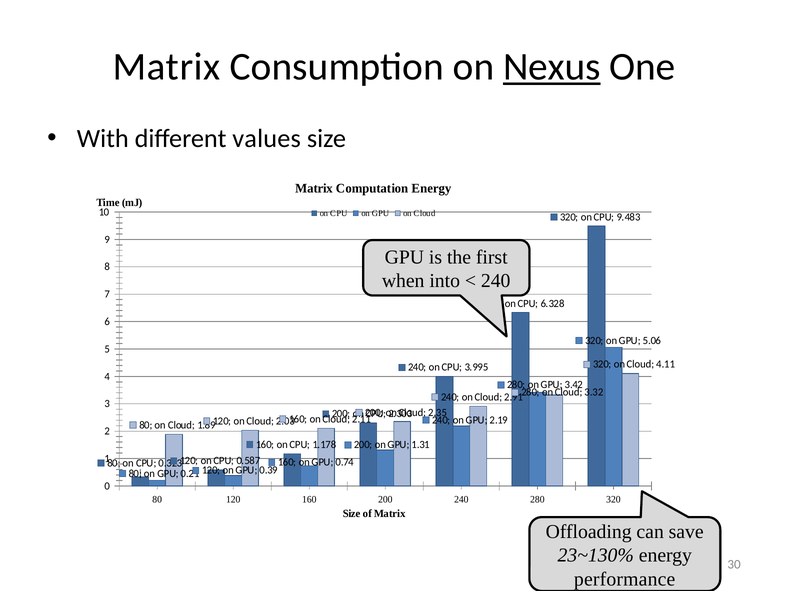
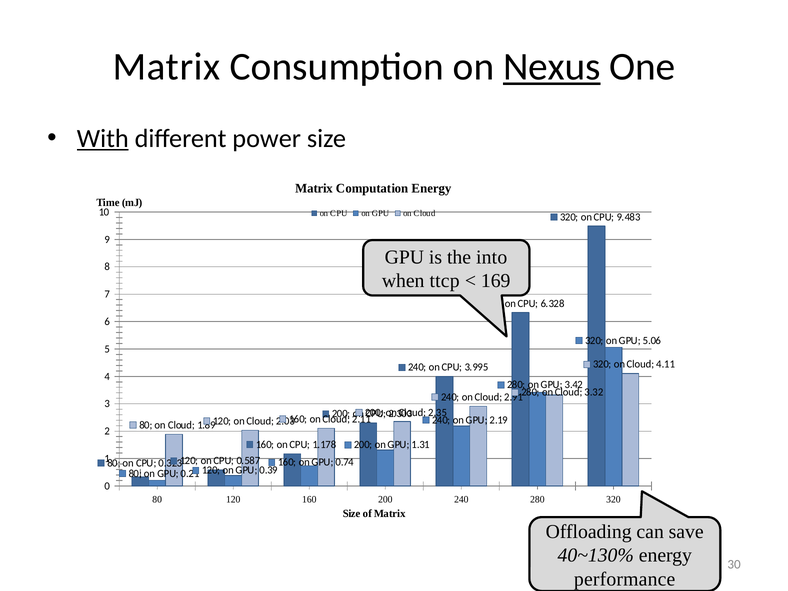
With underline: none -> present
values: values -> power
first: first -> into
into: into -> ttcp
240 at (496, 281): 240 -> 169
23~130%: 23~130% -> 40~130%
